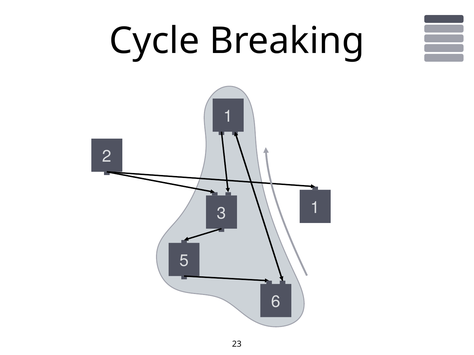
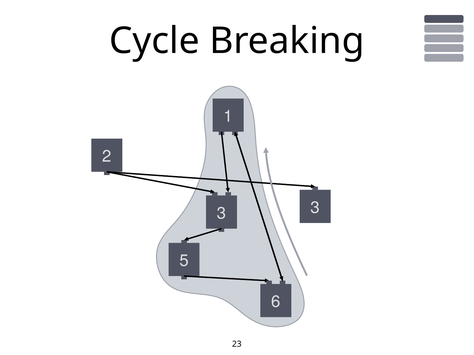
3 1: 1 -> 3
